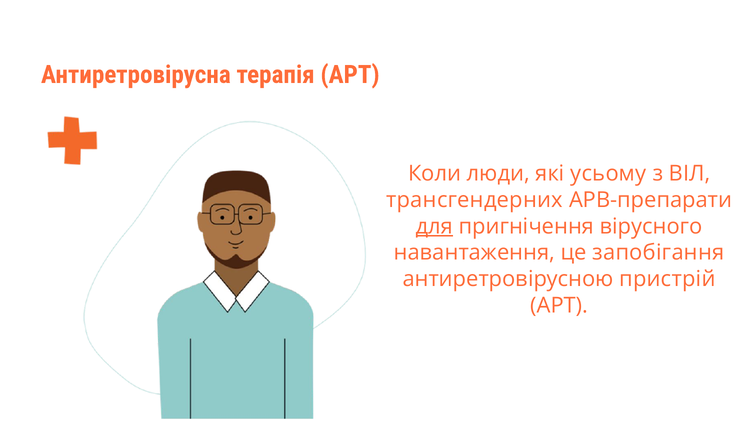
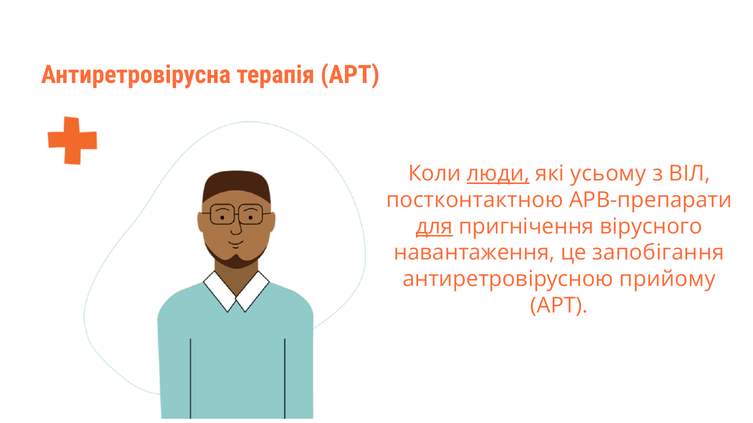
люди underline: none -> present
трансгендерних: трансгендерних -> постконтактною
пристрій: пристрій -> прийому
